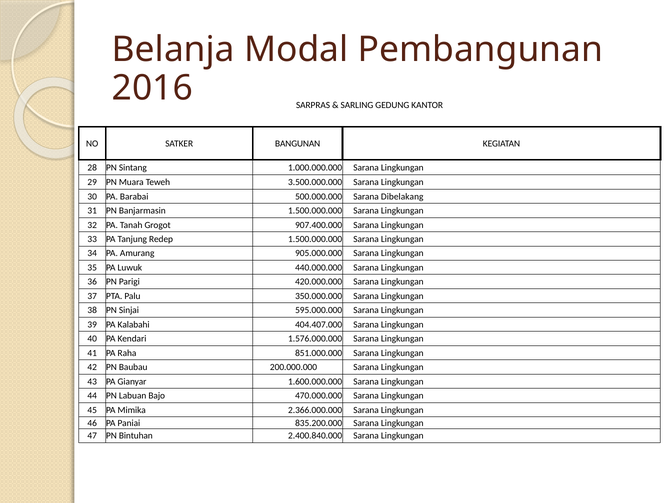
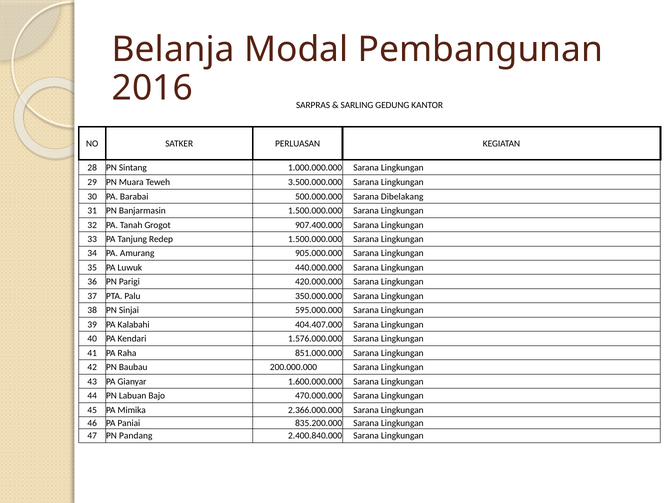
BANGUNAN: BANGUNAN -> PERLUASAN
Bintuhan: Bintuhan -> Pandang
